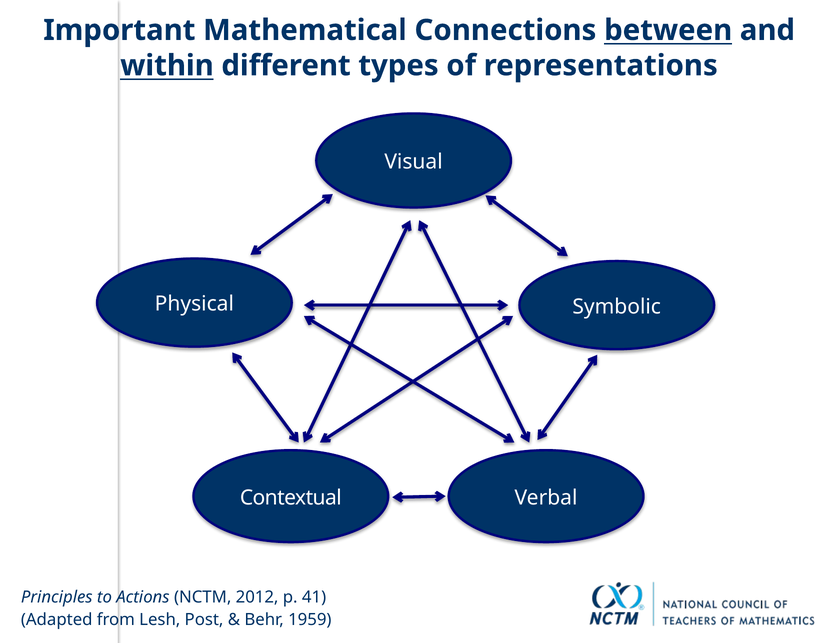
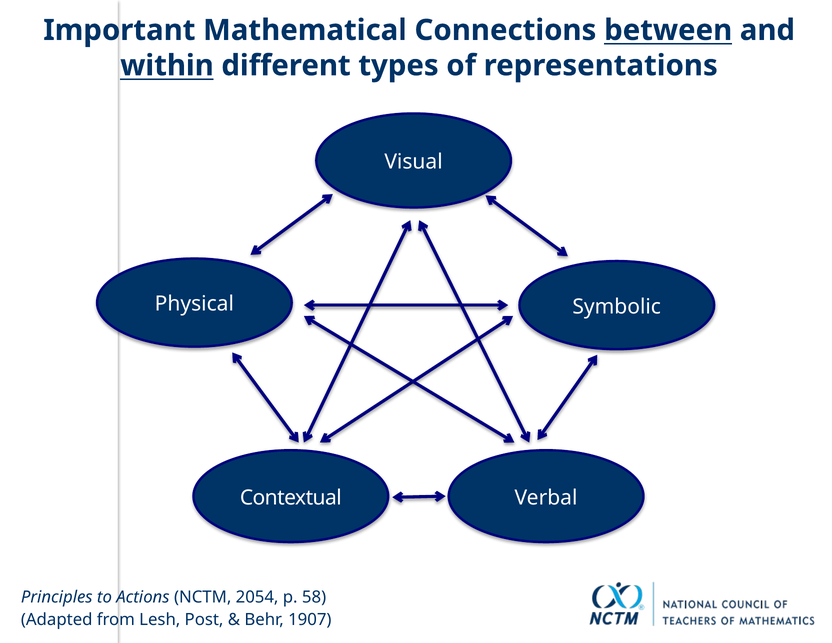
2012: 2012 -> 2054
41: 41 -> 58
1959: 1959 -> 1907
